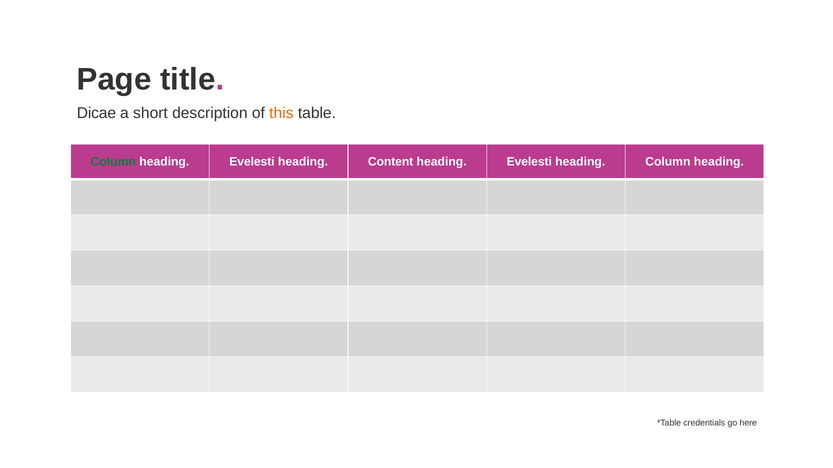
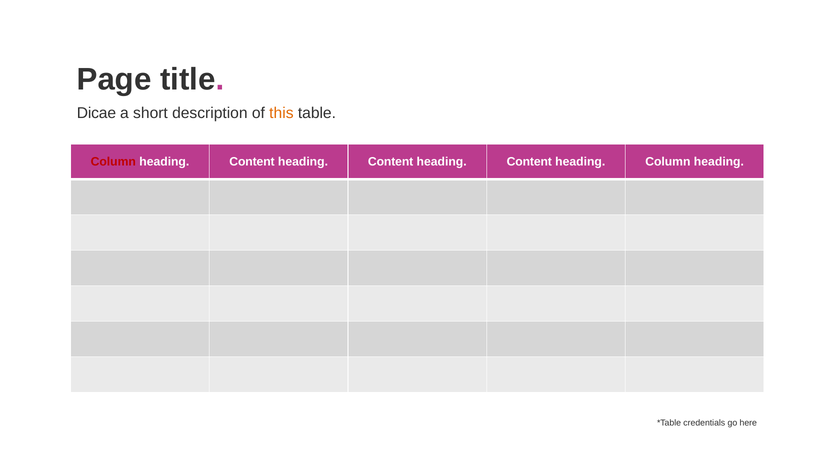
Column at (113, 162) colour: green -> red
Evelesti at (252, 162): Evelesti -> Content
Evelesti at (529, 162): Evelesti -> Content
